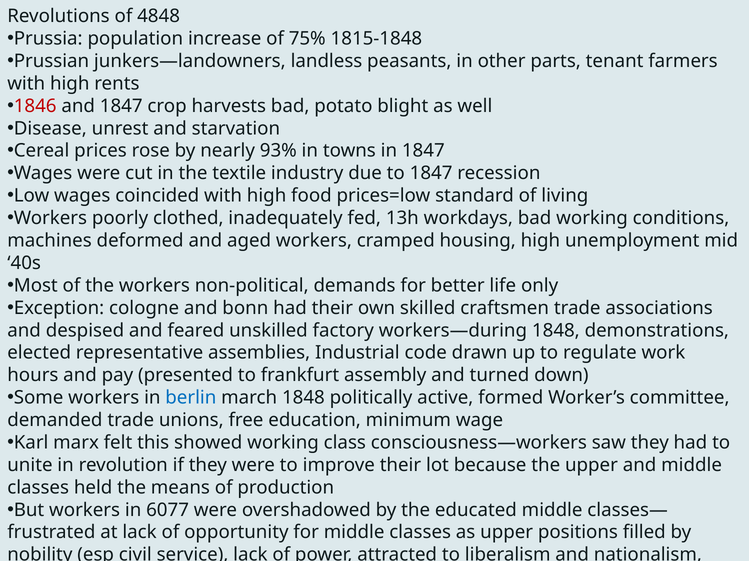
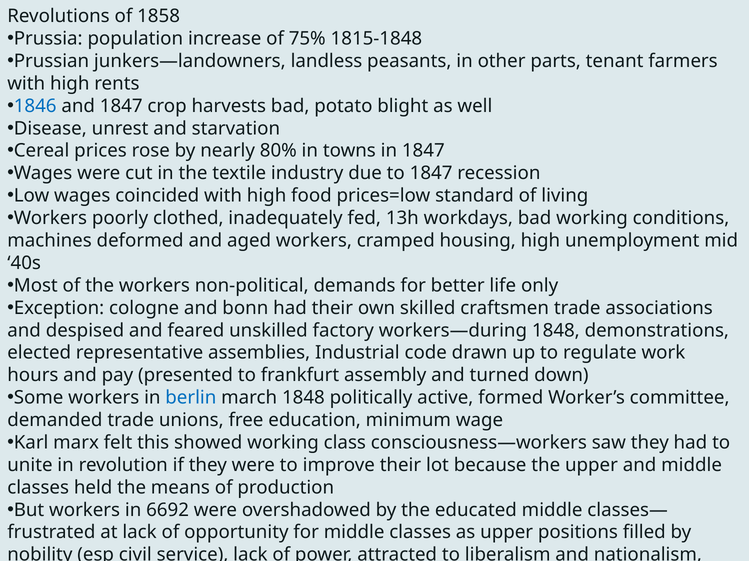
4848: 4848 -> 1858
1846 colour: red -> blue
93%: 93% -> 80%
6077: 6077 -> 6692
